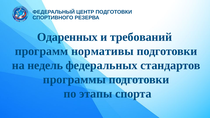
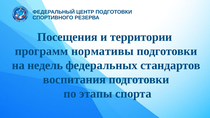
Одаренных: Одаренных -> Посещения
требований: требований -> территории
программы: программы -> воспитания
